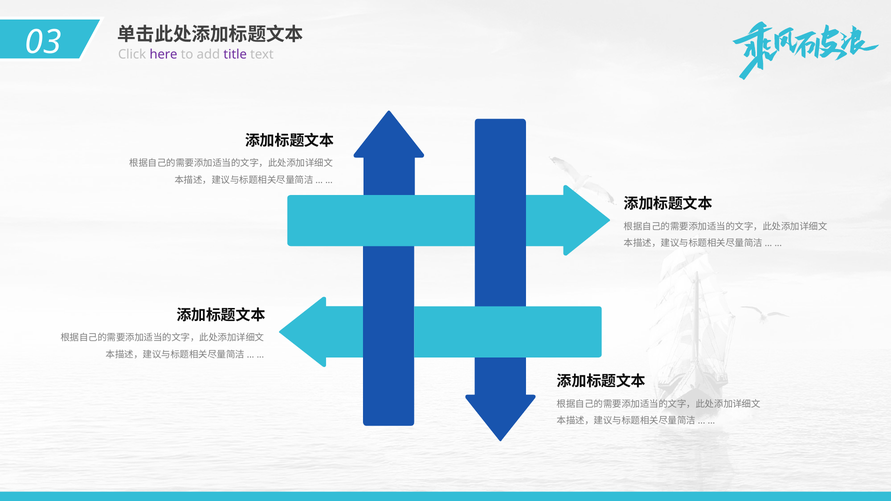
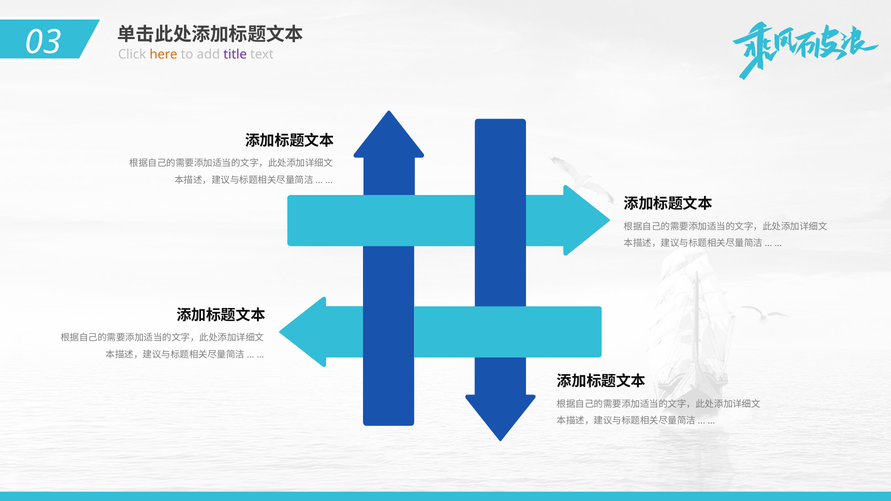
here colour: purple -> orange
